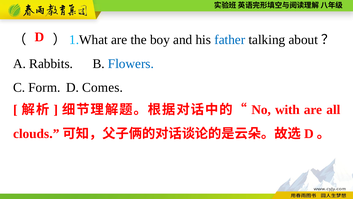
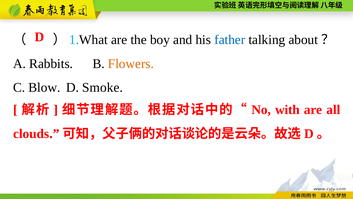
Flowers colour: blue -> orange
Form: Form -> Blow
Comes: Comes -> Smoke
